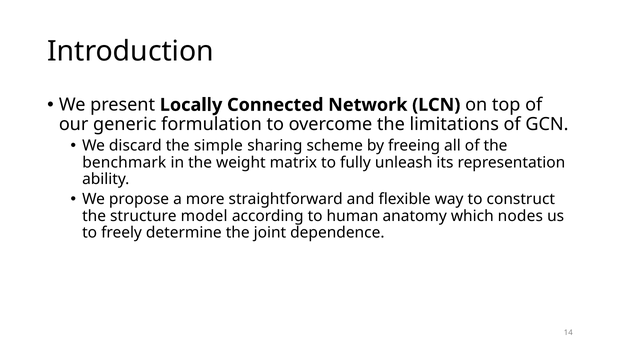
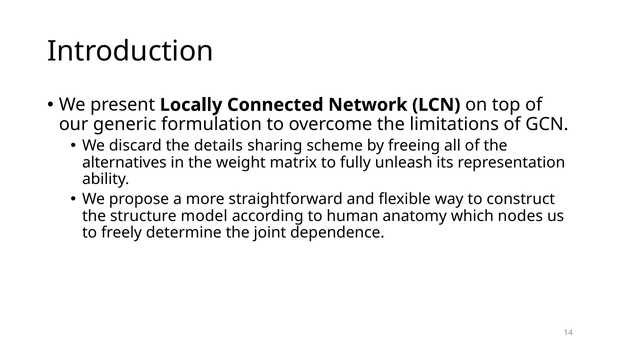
simple: simple -> details
benchmark: benchmark -> alternatives
